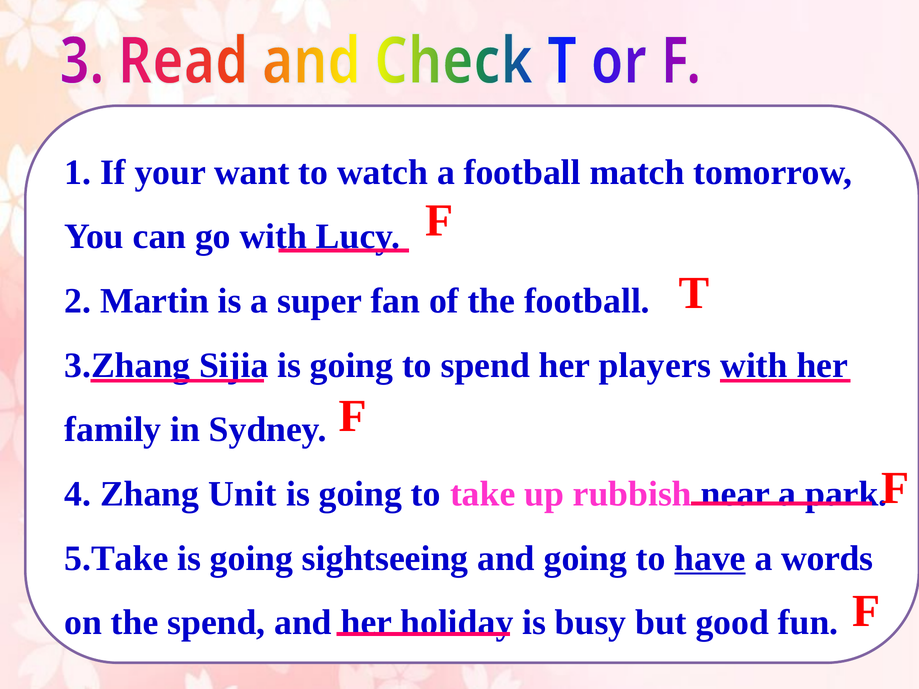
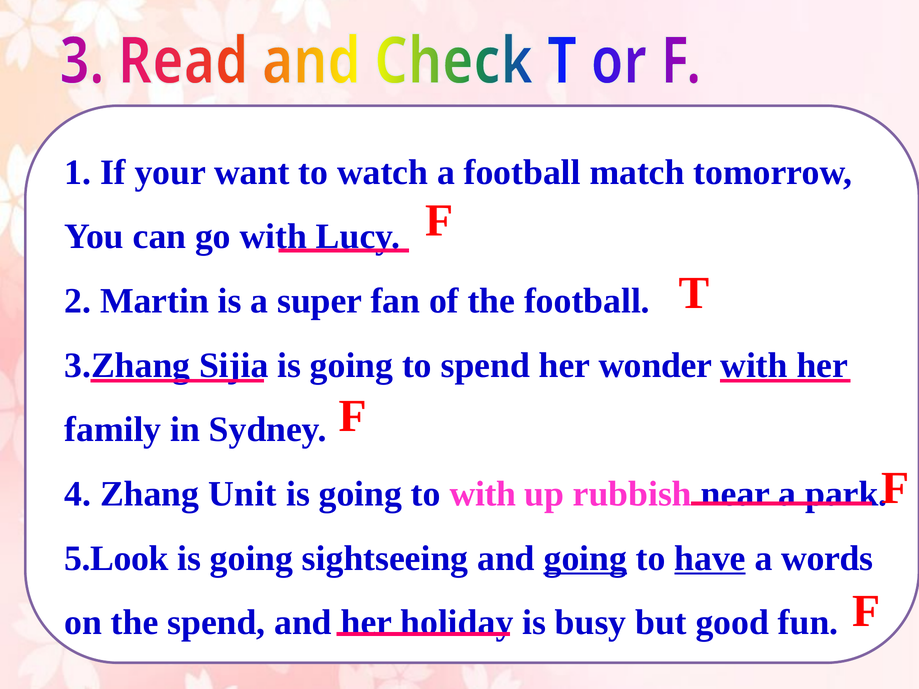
players: players -> wonder
to take: take -> with
5.Take: 5.Take -> 5.Look
going at (585, 558) underline: none -> present
